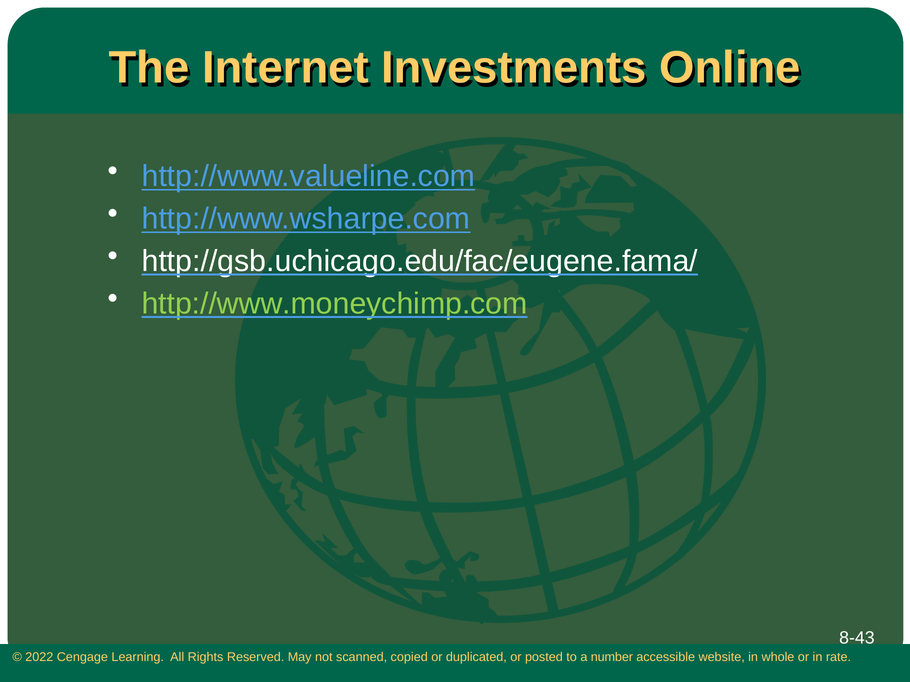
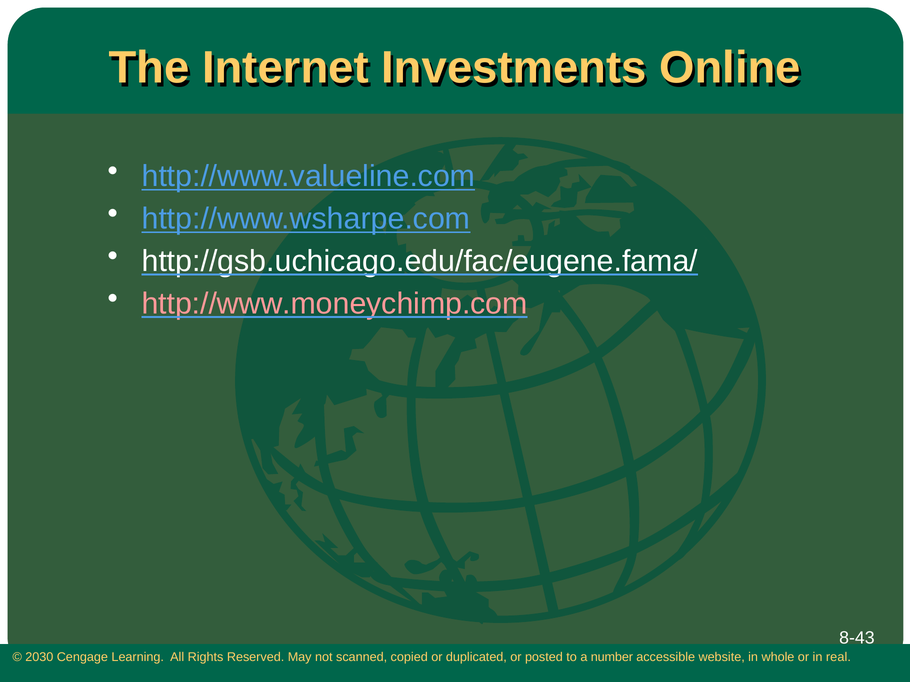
http://www.moneychimp.com colour: light green -> pink
2022: 2022 -> 2030
rate: rate -> real
